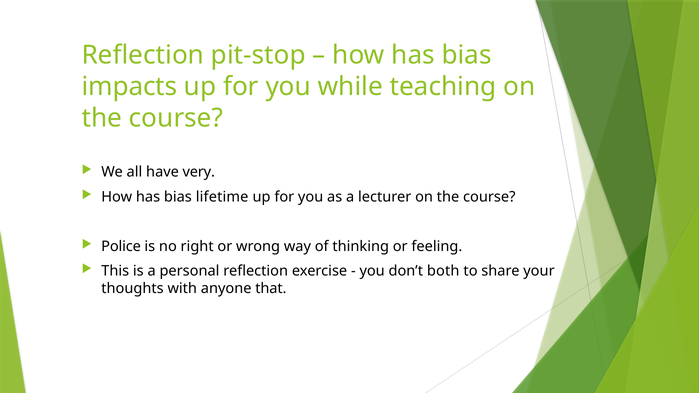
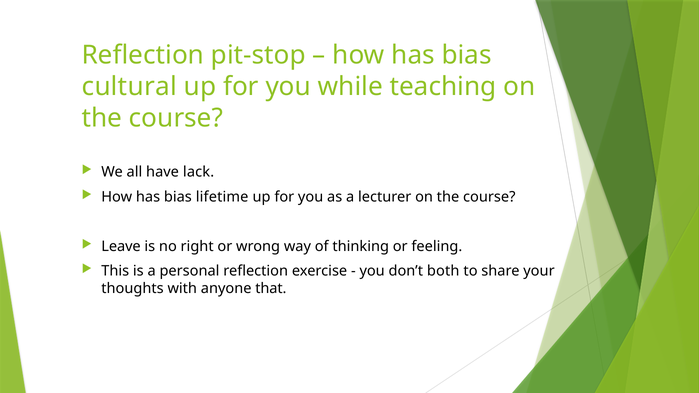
impacts: impacts -> cultural
very: very -> lack
Police: Police -> Leave
